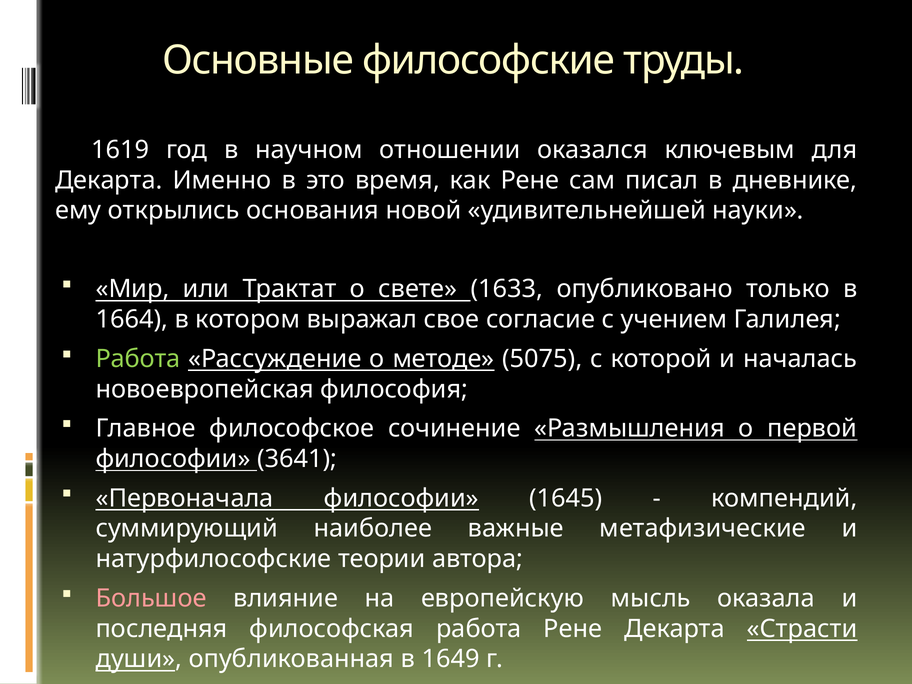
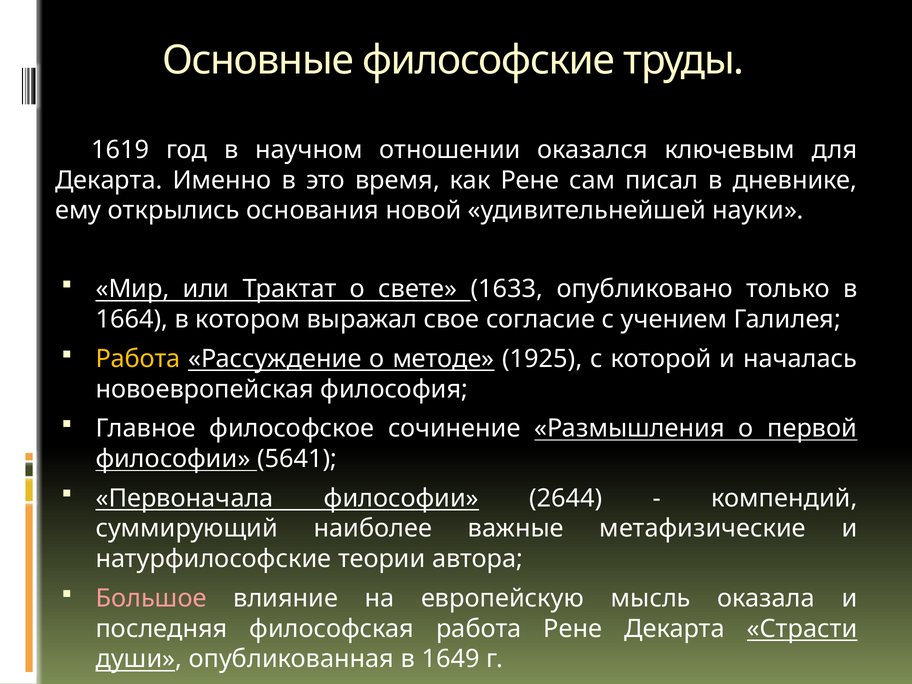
Работа at (138, 359) colour: light green -> yellow
5075: 5075 -> 1925
3641: 3641 -> 5641
1645: 1645 -> 2644
